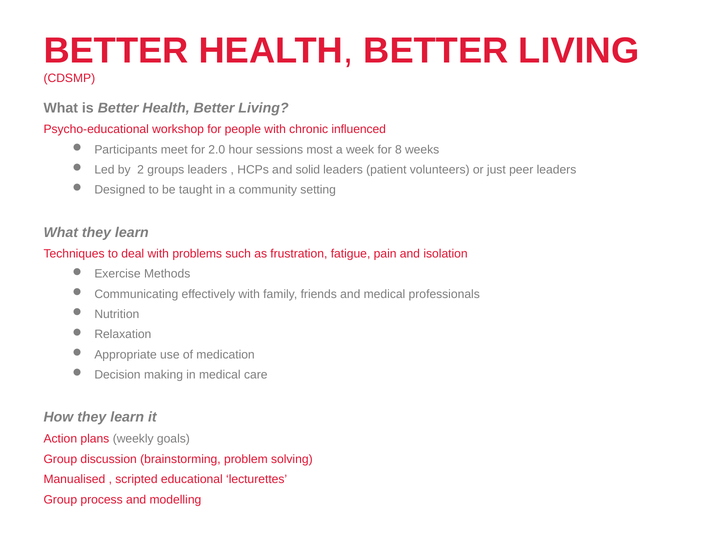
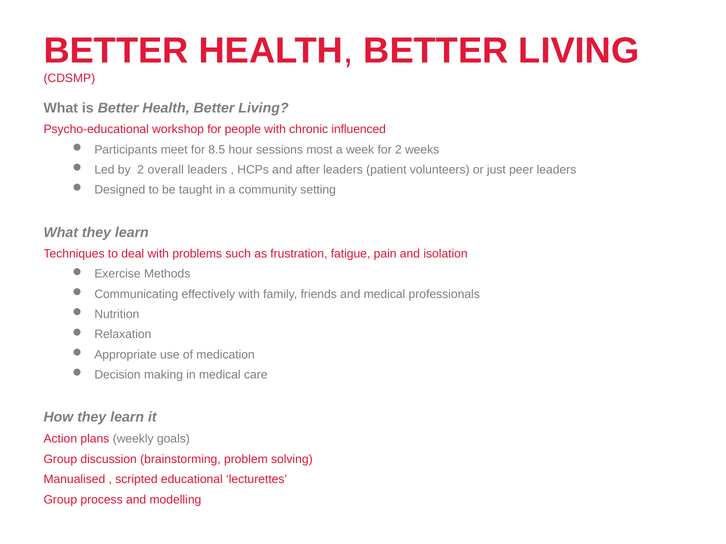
2.0: 2.0 -> 8.5
for 8: 8 -> 2
groups: groups -> overall
solid: solid -> after
